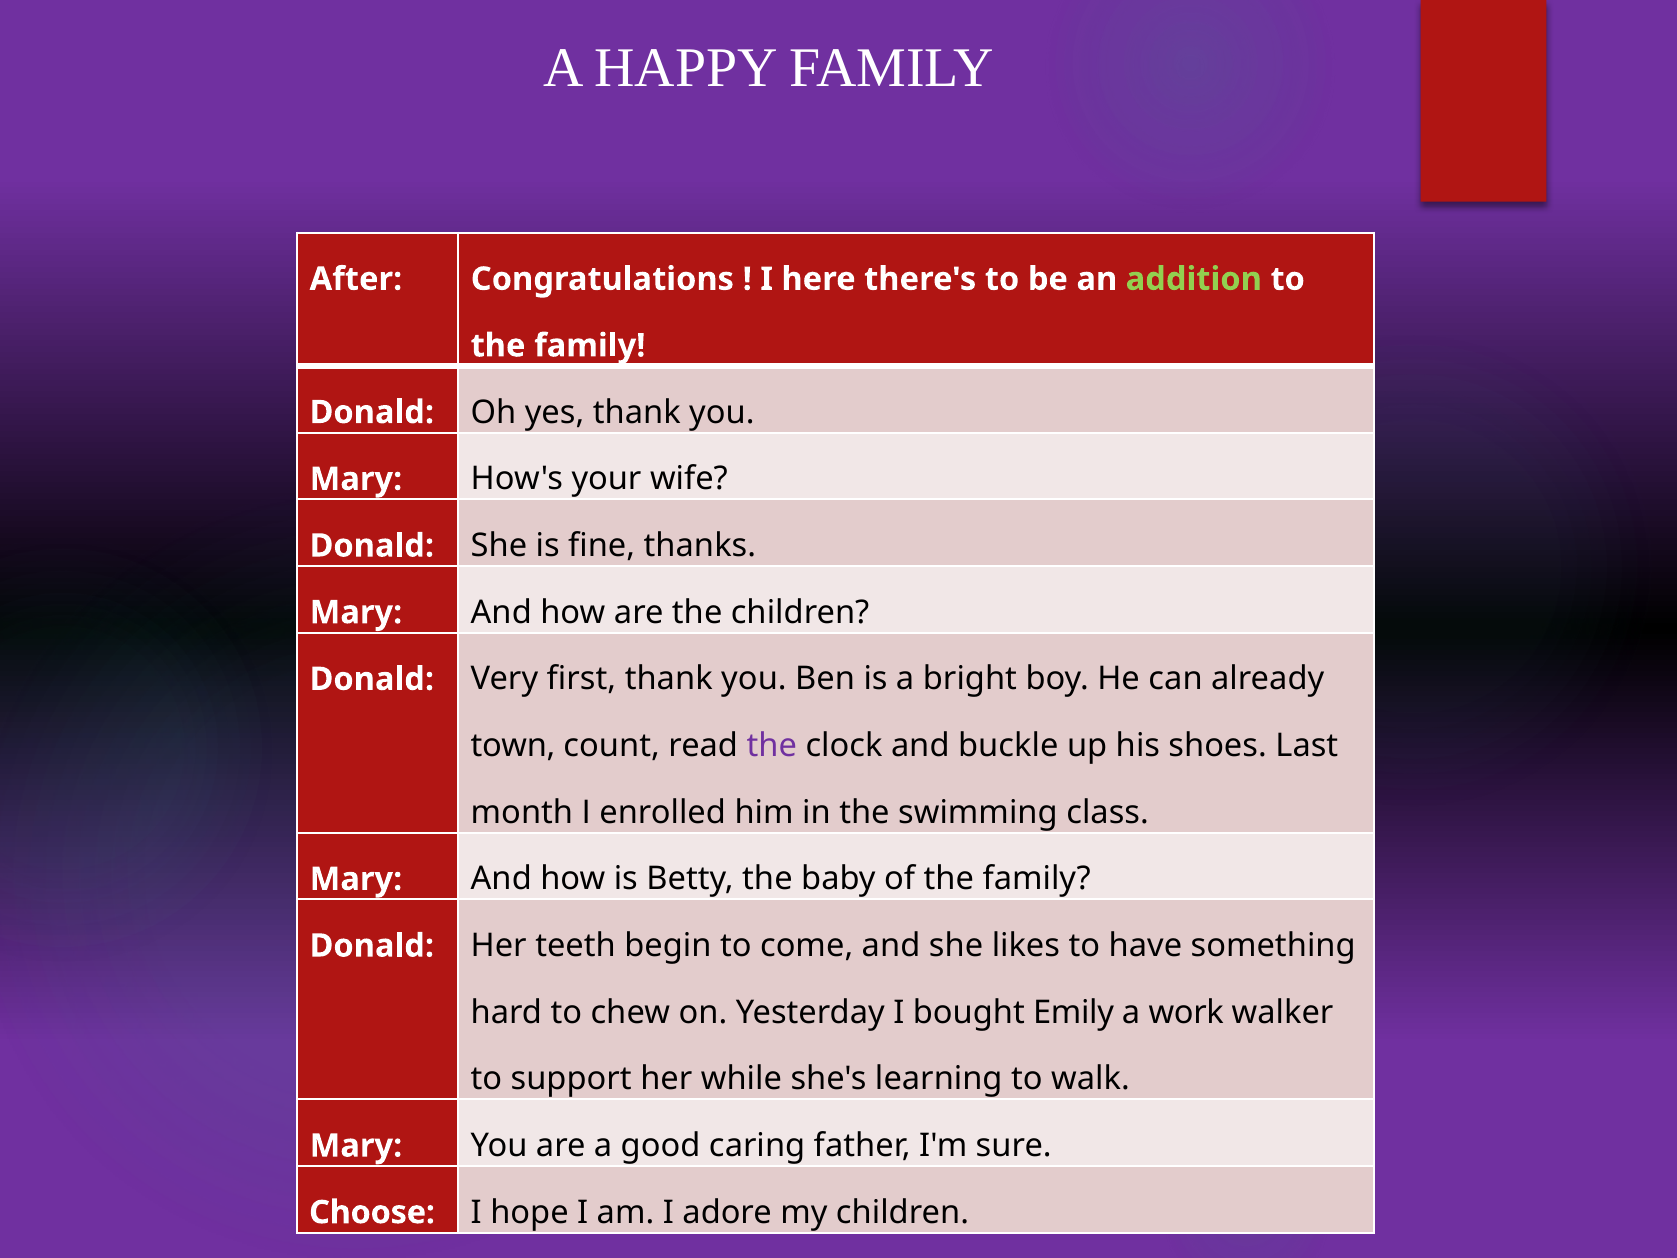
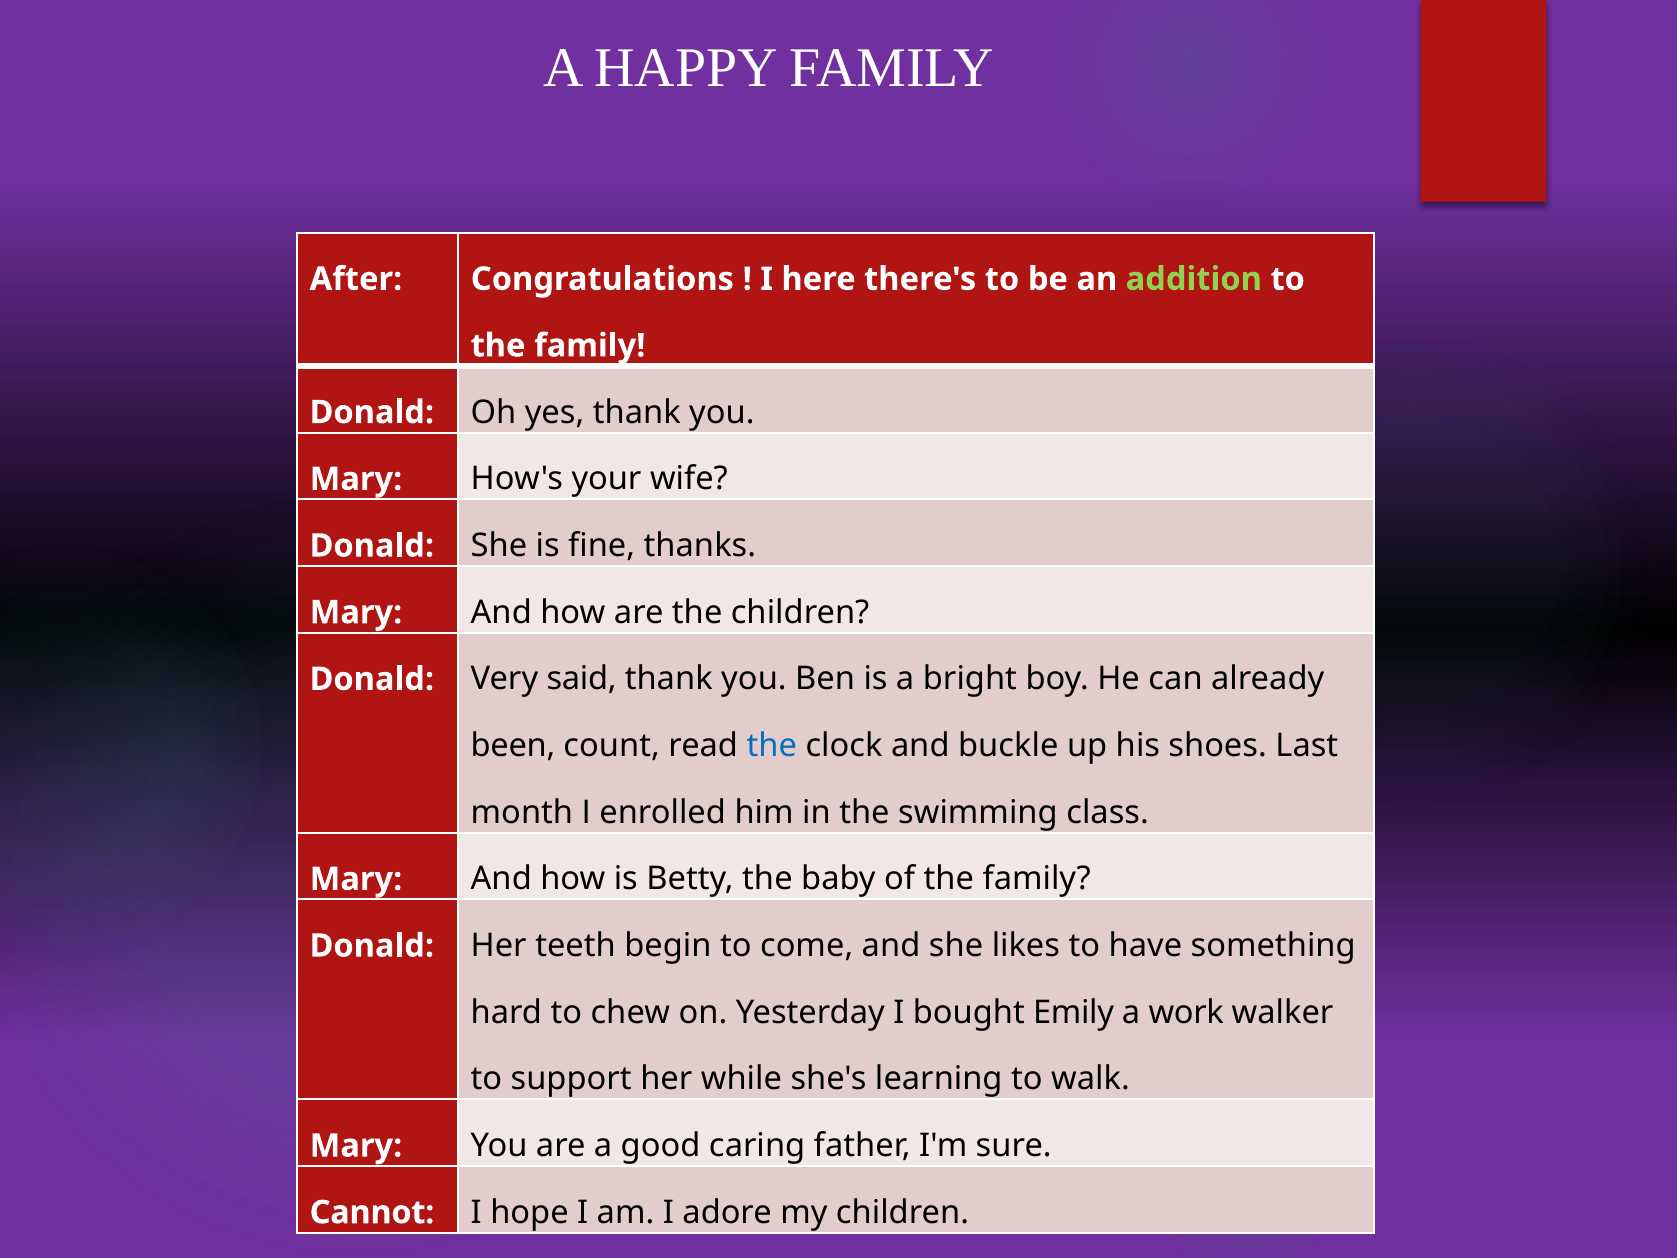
first: first -> said
town: town -> been
the at (772, 746) colour: purple -> blue
Choose: Choose -> Cannot
